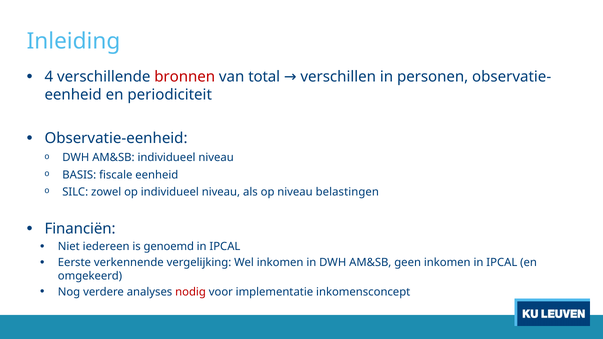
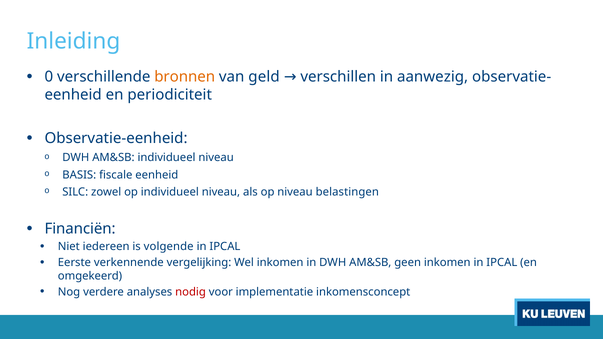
4: 4 -> 0
bronnen colour: red -> orange
total: total -> geld
personen: personen -> aanwezig
genoemd: genoemd -> volgende
